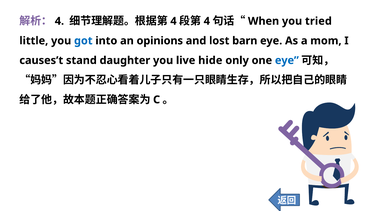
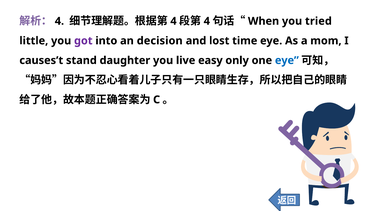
got colour: blue -> purple
opinions: opinions -> decision
barn: barn -> time
hide: hide -> easy
